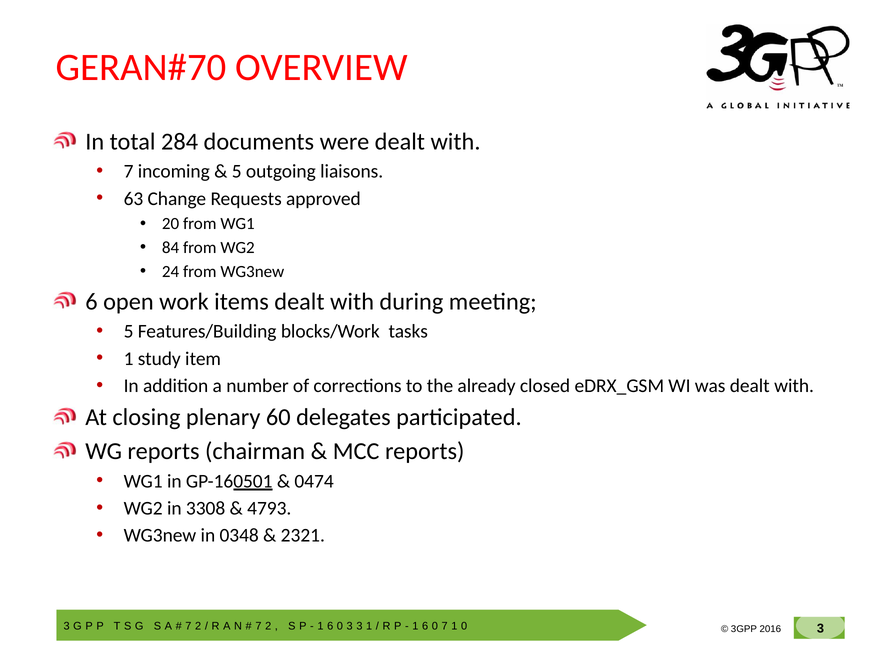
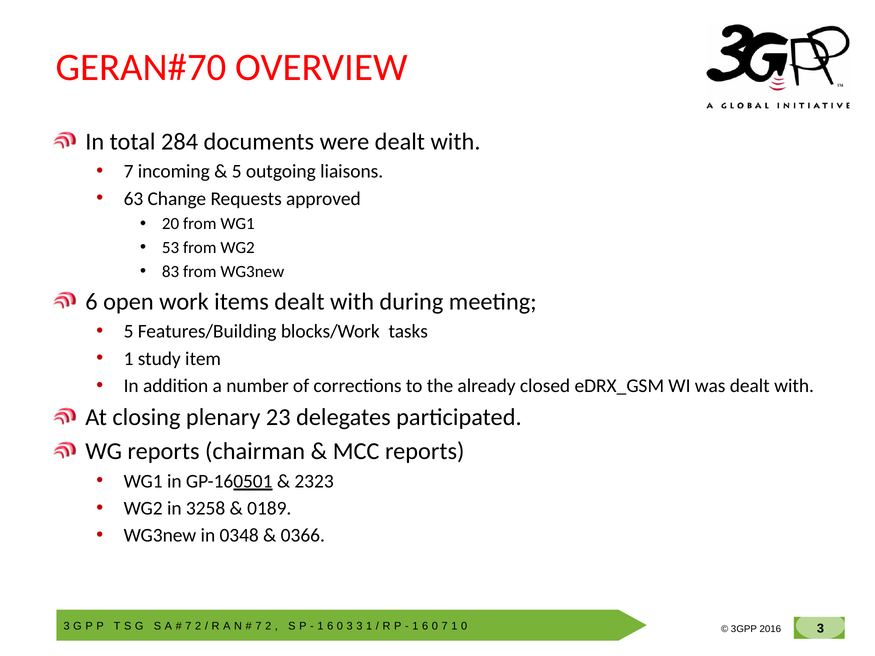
84: 84 -> 53
24: 24 -> 83
60: 60 -> 23
0474: 0474 -> 2323
3308: 3308 -> 3258
4793: 4793 -> 0189
2321: 2321 -> 0366
